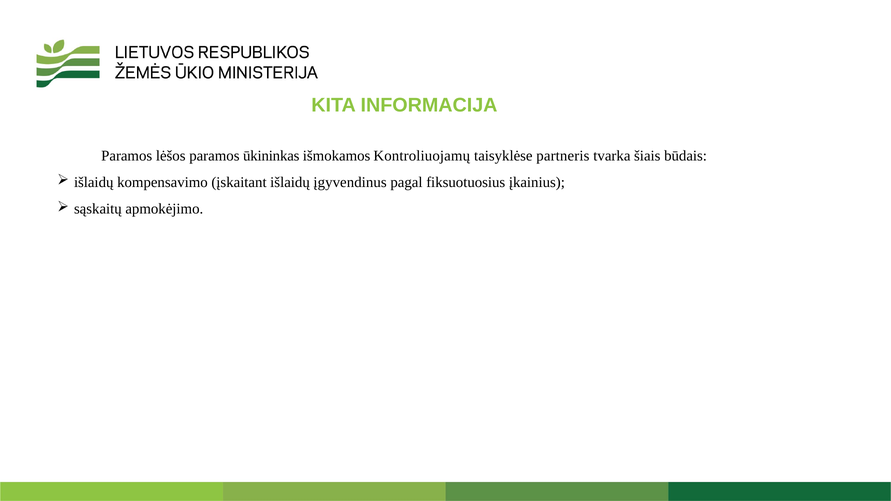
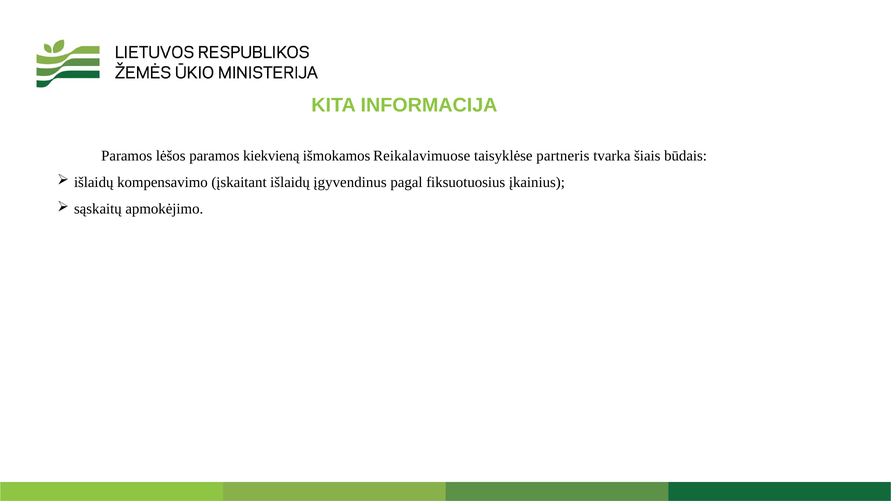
ūkininkas: ūkininkas -> kiekvieną
Kontroliuojamų: Kontroliuojamų -> Reikalavimuose
